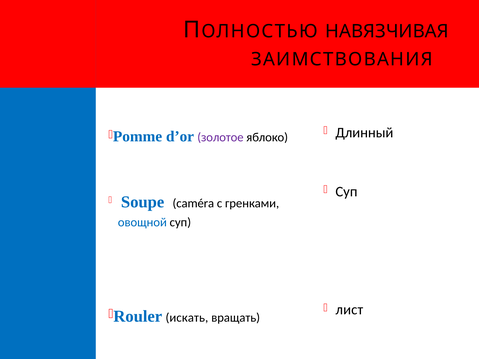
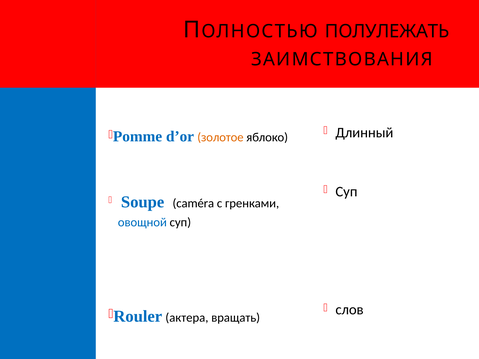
НАВЯЗЧИВАЯ: НАВЯЗЧИВАЯ -> ПОЛУЛЕЖАТЬ
золотое colour: purple -> orange
лист: лист -> слов
искать: искать -> актера
